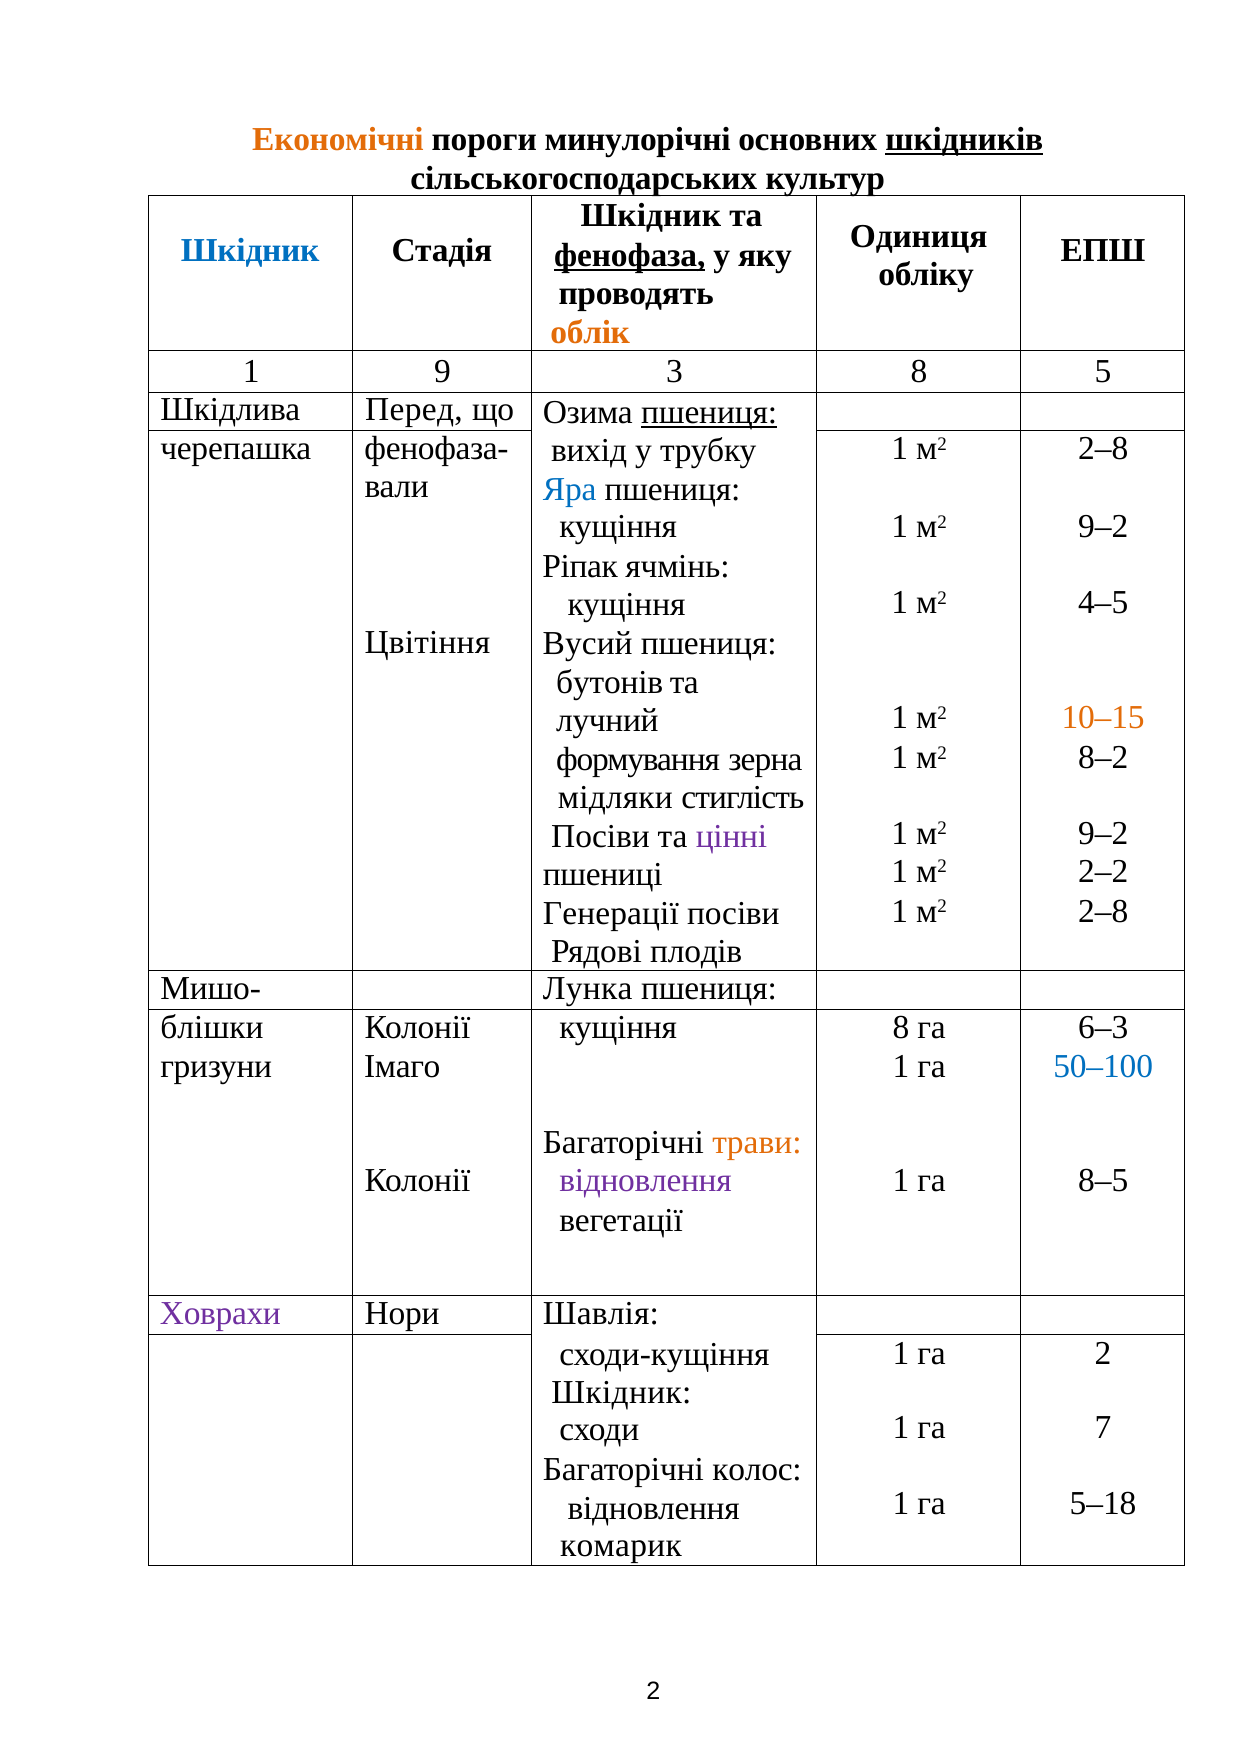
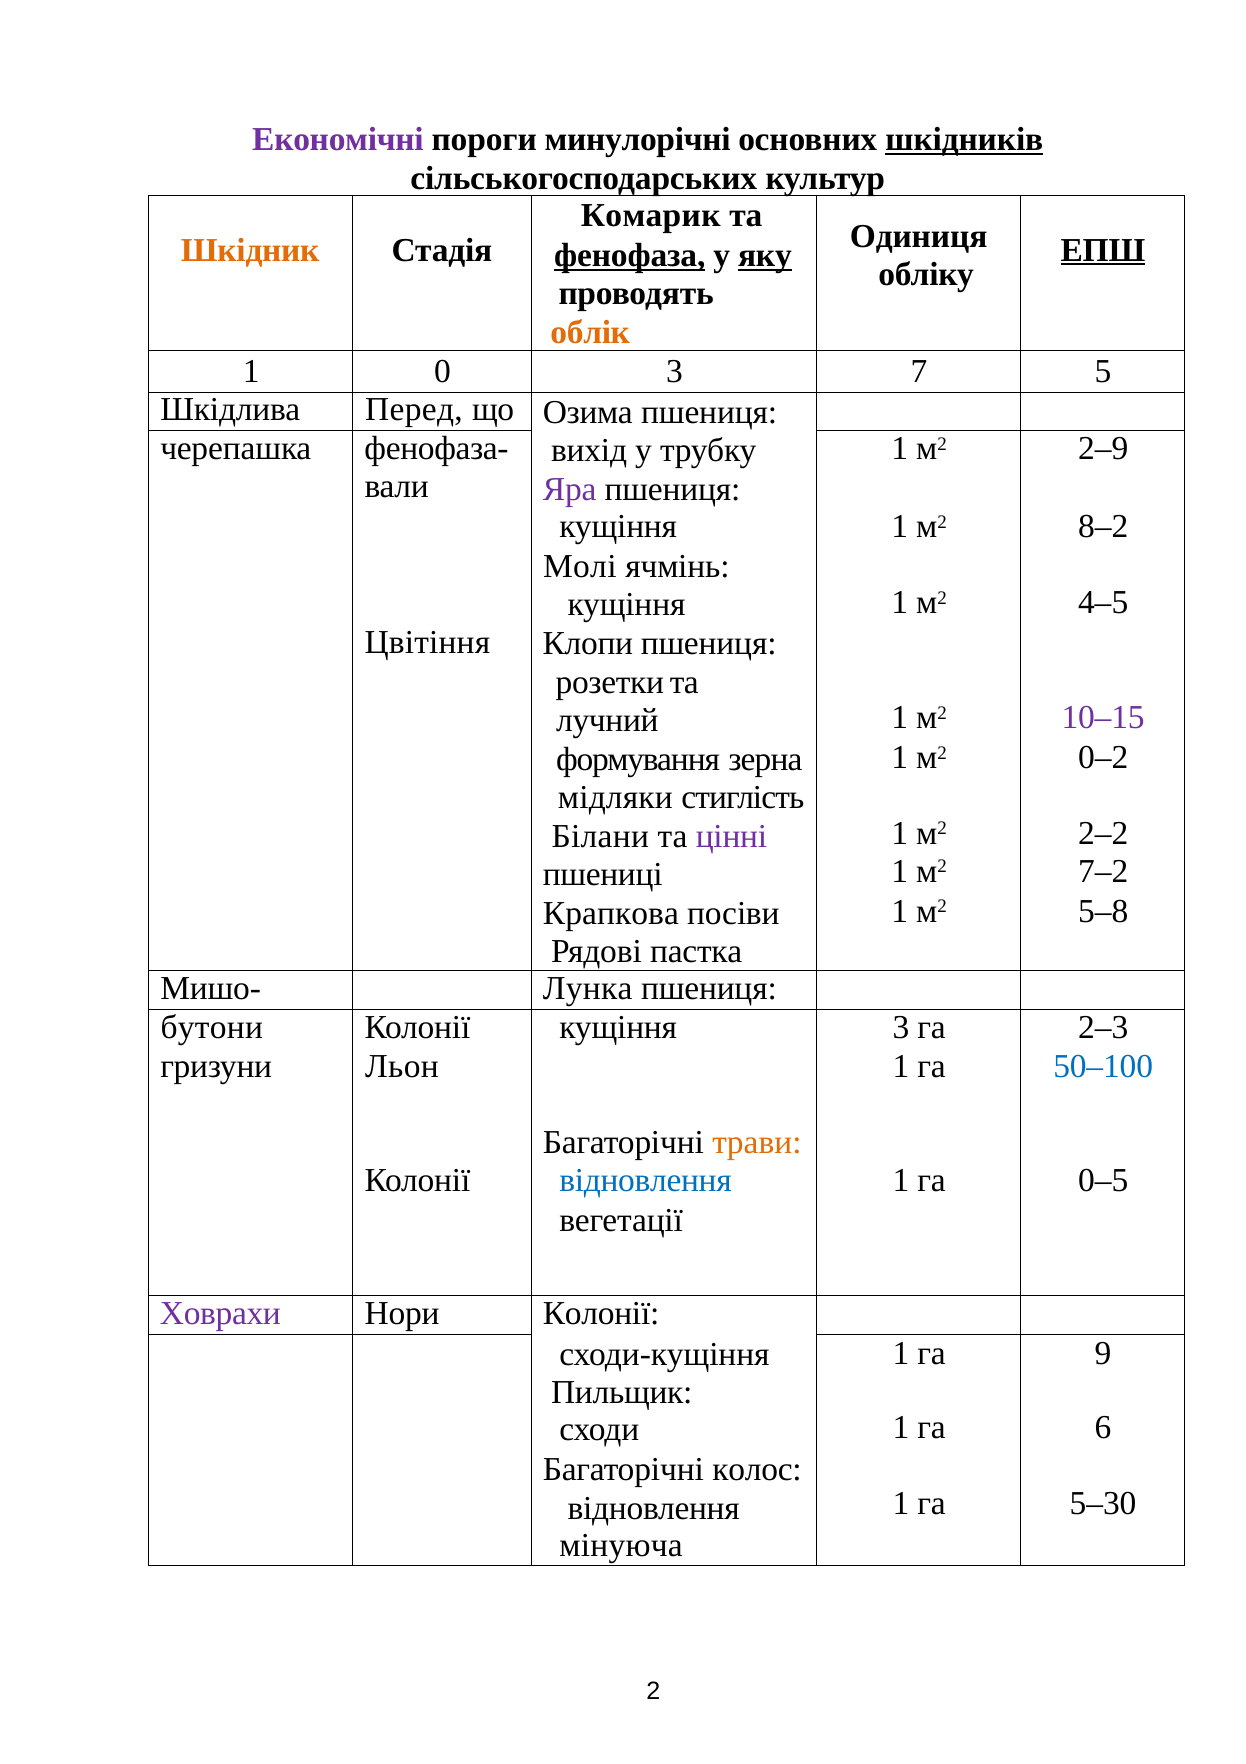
Економічні colour: orange -> purple
Шкідник at (651, 215): Шкідник -> Комарик
Шкідник at (250, 250) colour: blue -> orange
ЕПШ underline: none -> present
яку underline: none -> present
9: 9 -> 0
3 8: 8 -> 7
пшениця at (709, 412) underline: present -> none
2–8 at (1103, 449): 2–8 -> 2–9
Яра colour: blue -> purple
9–2 at (1103, 527): 9–2 -> 8–2
Ріпак: Ріпак -> Молі
Вусий: Вусий -> Клопи
бутонів: бутонів -> розетки
10–15 colour: orange -> purple
8–2: 8–2 -> 0–2
9–2 at (1103, 833): 9–2 -> 2–2
Посіви at (600, 836): Посіви -> Білани
2–2: 2–2 -> 7–2
2–8 at (1103, 912): 2–8 -> 5–8
Генерації: Генерації -> Крапкова
плодів: плодів -> пастка
блішки: блішки -> бутони
кущіння 8: 8 -> 3
6–3: 6–3 -> 2–3
Імаго: Імаго -> Льон
відновлення at (646, 1181) colour: purple -> blue
8–5: 8–5 -> 0–5
Нори Шавлія: Шавлія -> Колонії
га 2: 2 -> 9
Шкідник at (621, 1393): Шкідник -> Пильщик
7: 7 -> 6
5–18: 5–18 -> 5–30
комарик: комарик -> мінуюча
